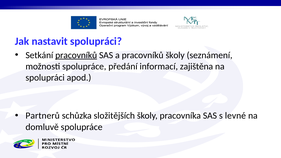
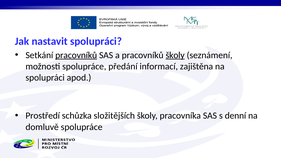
školy at (175, 55) underline: none -> present
Partnerů: Partnerů -> Prostředí
levné: levné -> denní
